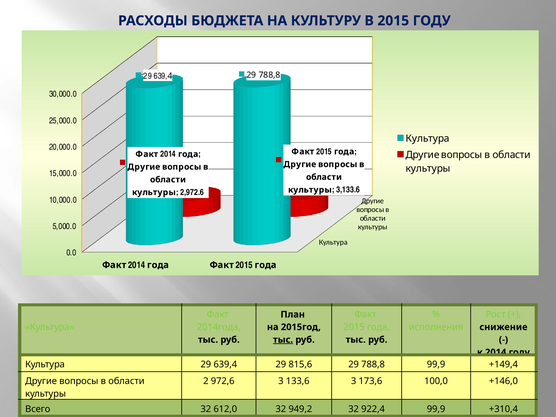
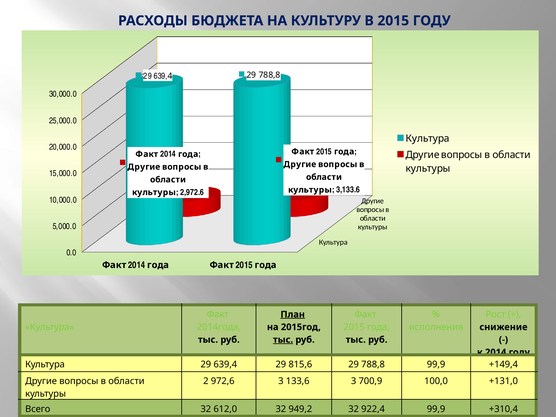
План underline: none -> present
173,6: 173,6 -> 700,9
+146,0: +146,0 -> +131,0
